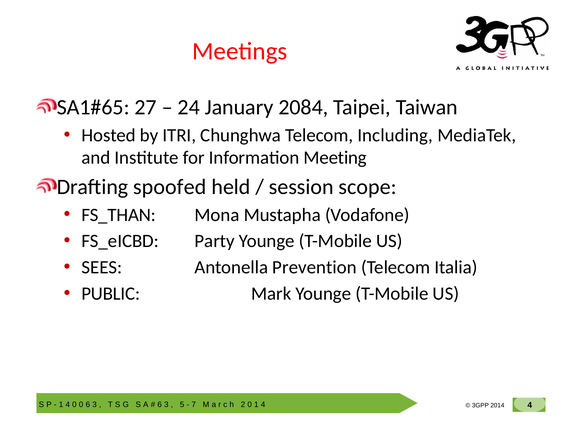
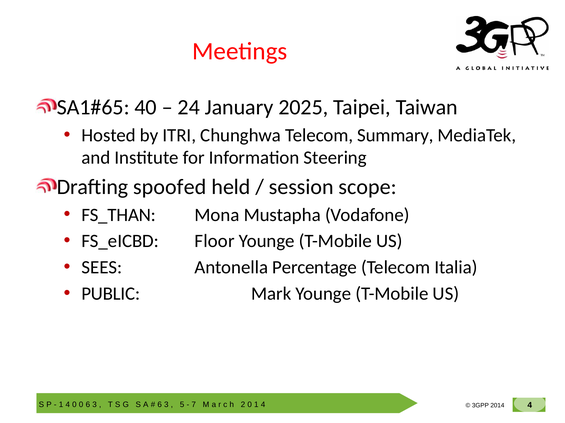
27: 27 -> 40
2084: 2084 -> 2025
Including: Including -> Summary
Meeting: Meeting -> Steering
Party: Party -> Floor
Prevention: Prevention -> Percentage
